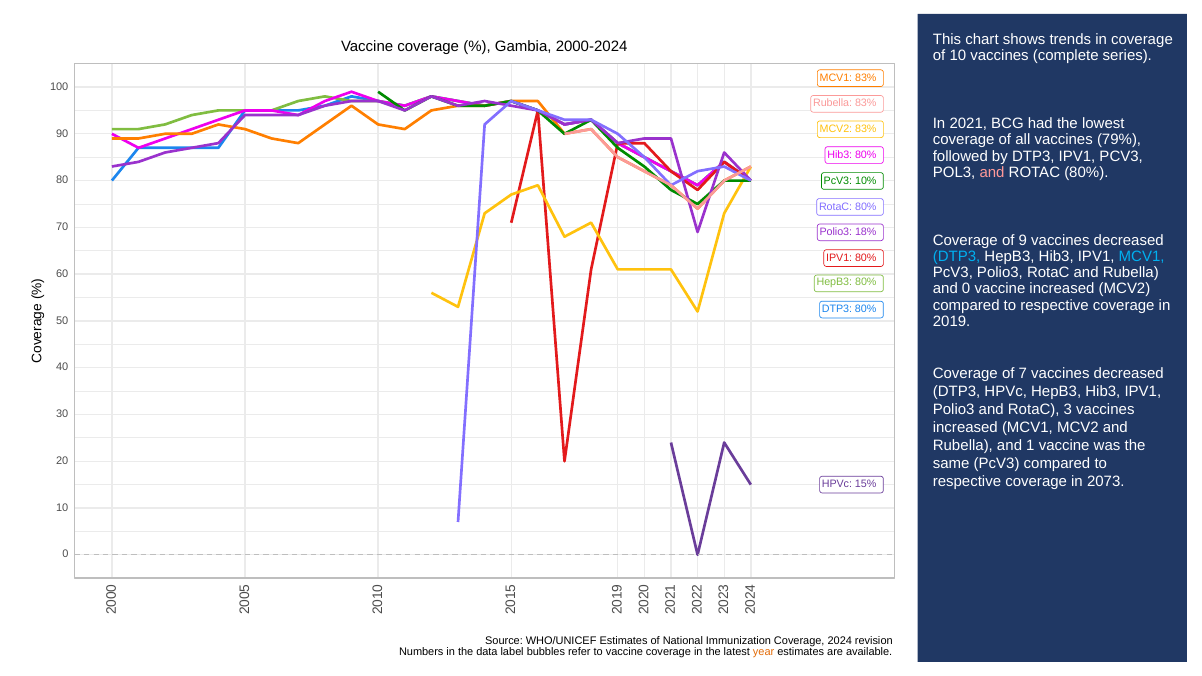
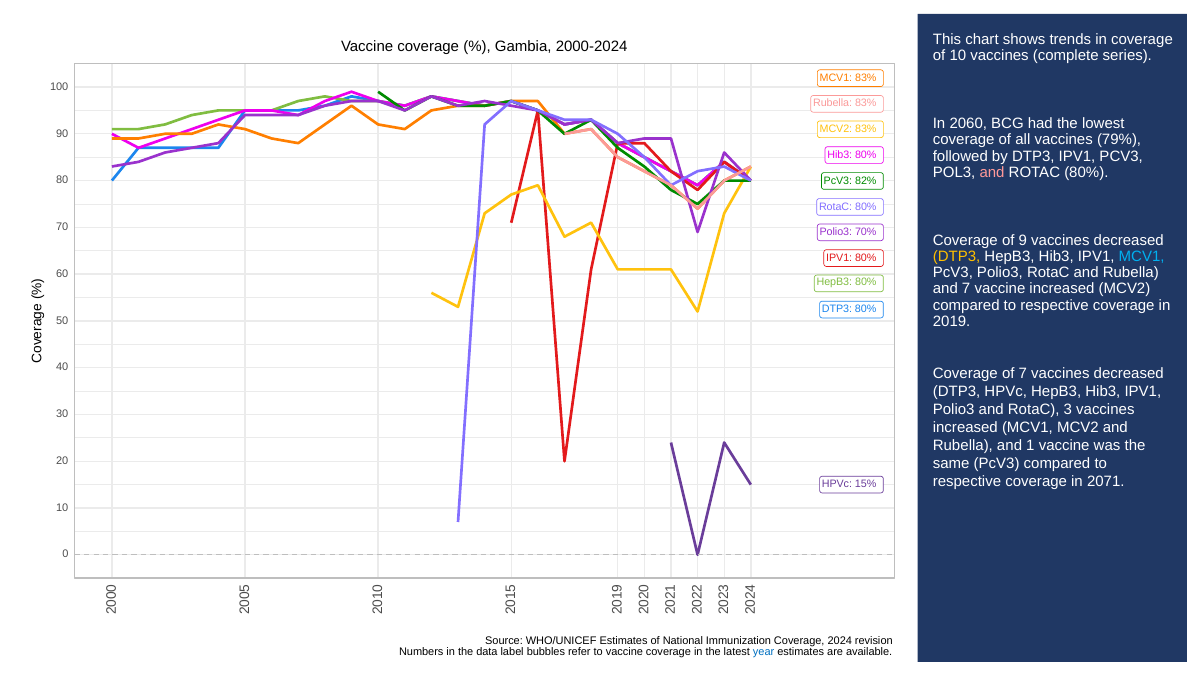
2021: 2021 -> 2060
10%: 10% -> 82%
18%: 18% -> 70%
DTP3 at (957, 256) colour: light blue -> yellow
and 0: 0 -> 7
2073: 2073 -> 2071
year colour: orange -> blue
